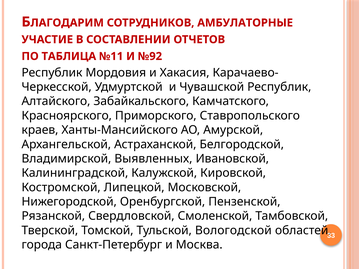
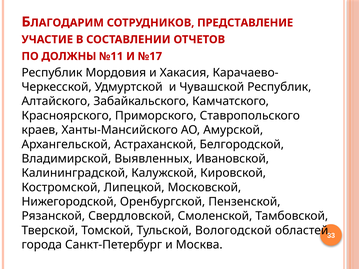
АМБУЛАТОРНЫЕ: АМБУЛАТОРНЫЕ -> ПРЕДСТАВЛЕНИЕ
ТАБЛИЦА: ТАБЛИЦА -> ДОЛЖНЫ
№92: №92 -> №17
